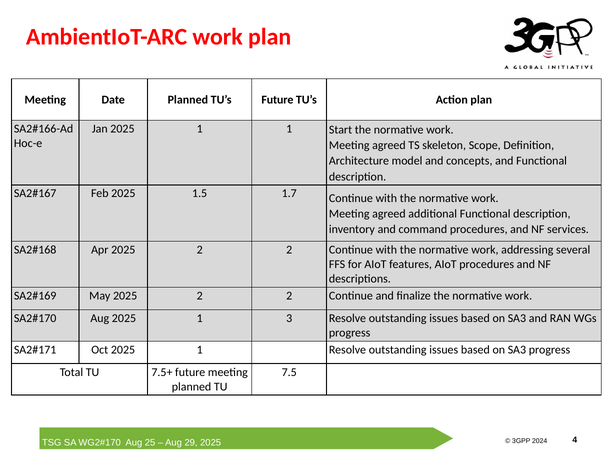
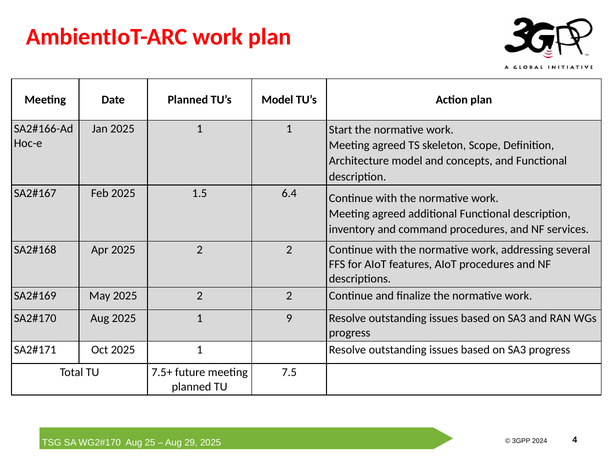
TU’s Future: Future -> Model
1.7: 1.7 -> 6.4
3: 3 -> 9
